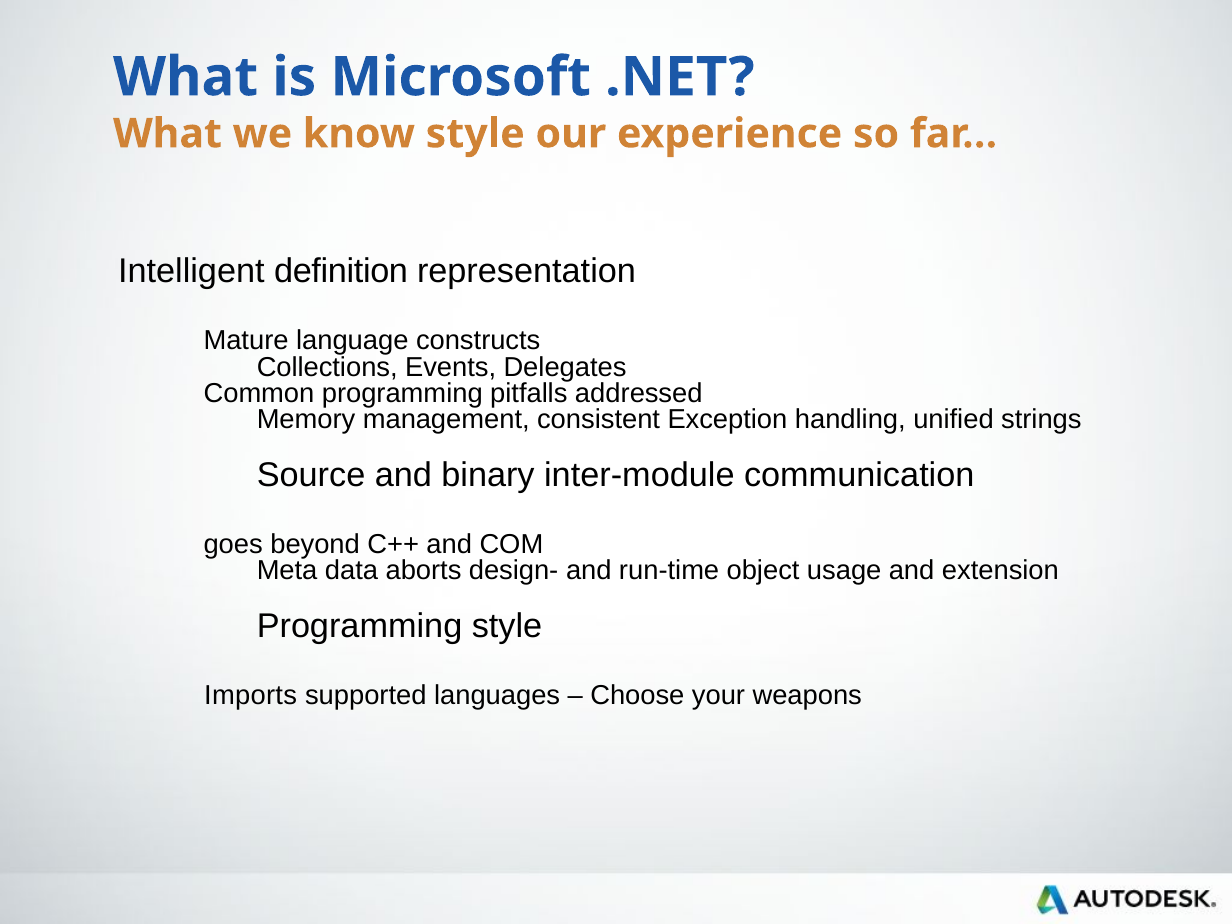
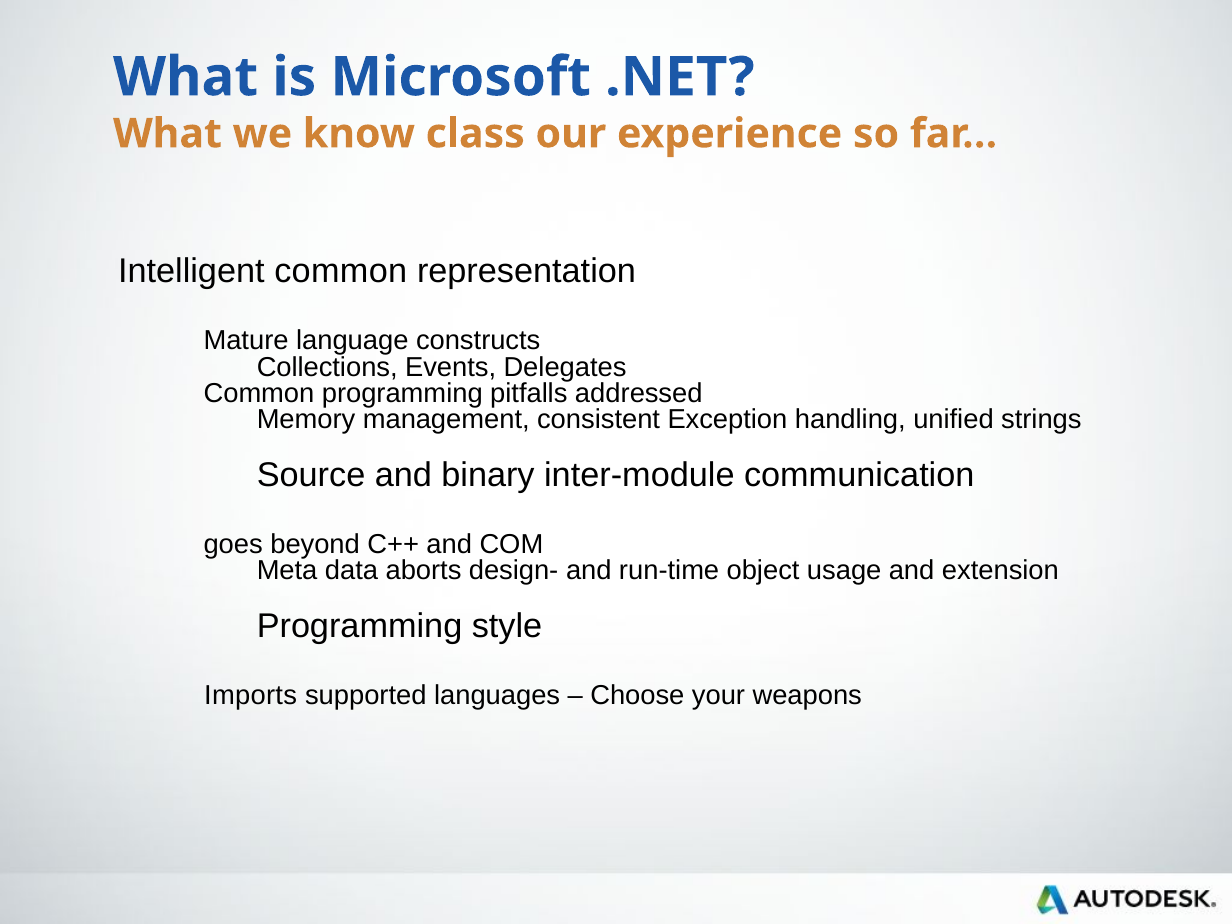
know style: style -> class
Intelligent definition: definition -> common
